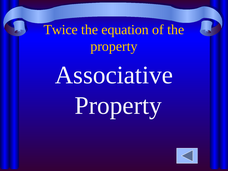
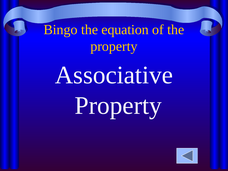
Twice: Twice -> Bingo
